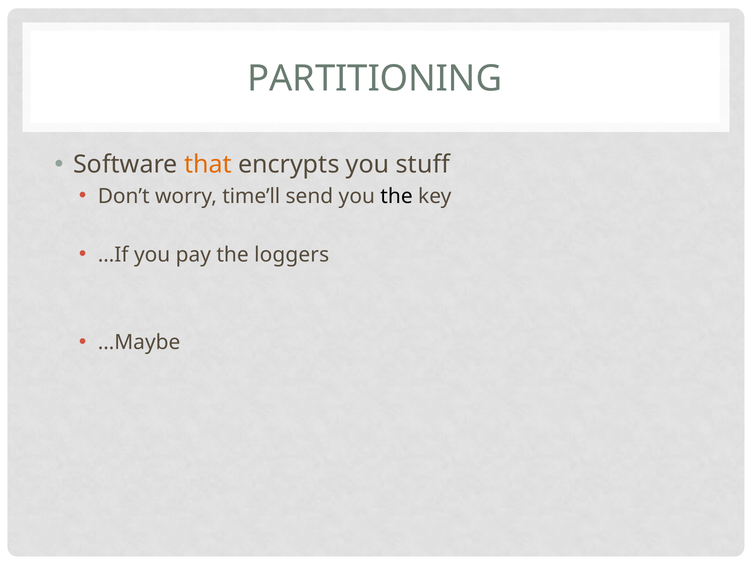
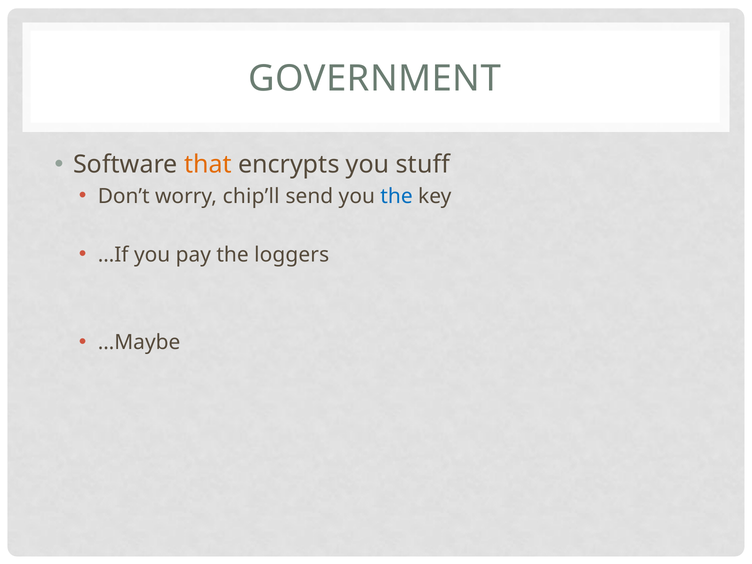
PARTITIONING: PARTITIONING -> GOVERNMENT
time’ll: time’ll -> chip’ll
the at (397, 196) colour: black -> blue
